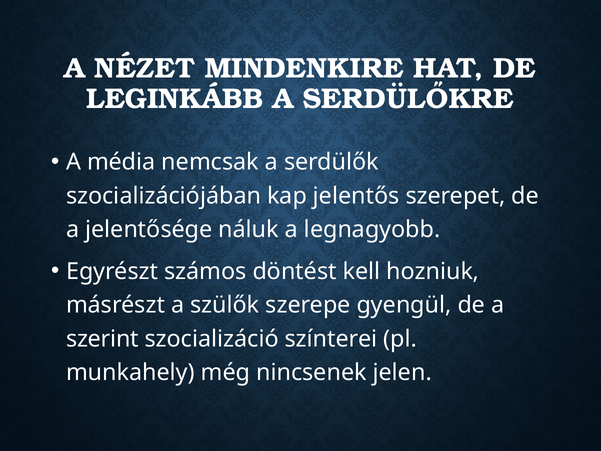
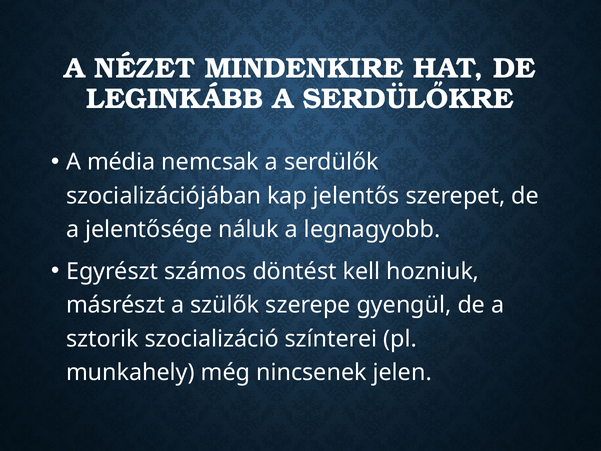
szerint: szerint -> sztorik
